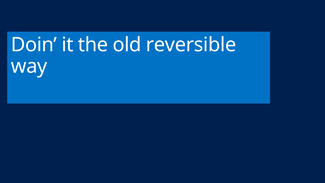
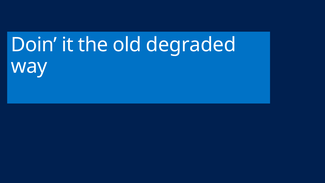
reversible: reversible -> degraded
